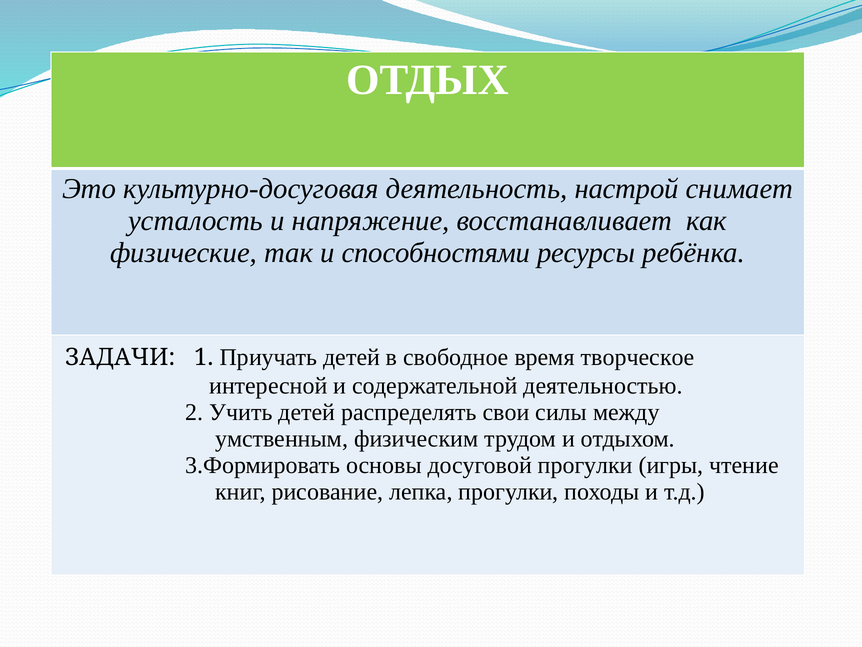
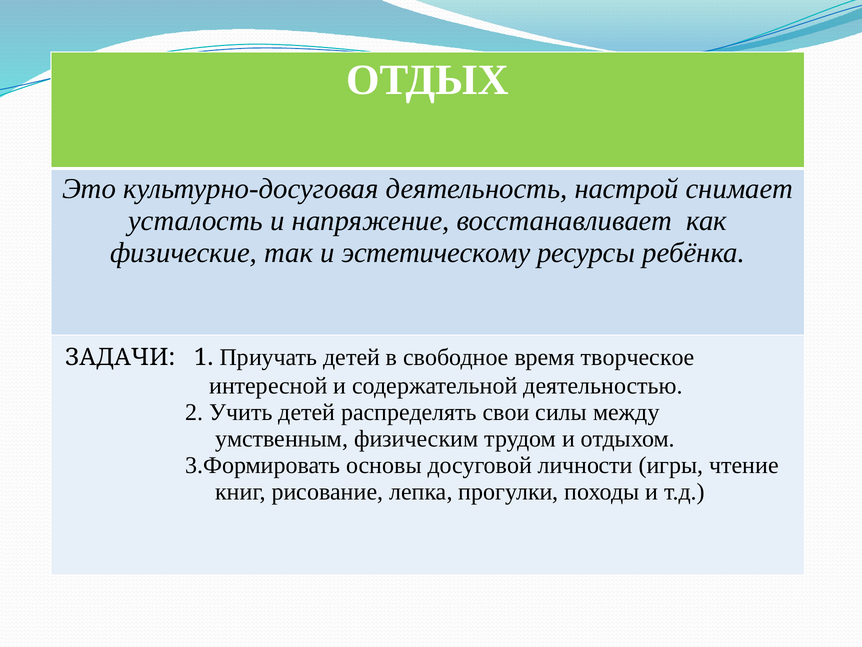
способностями: способностями -> эстетическому
досуговой прогулки: прогулки -> личности
